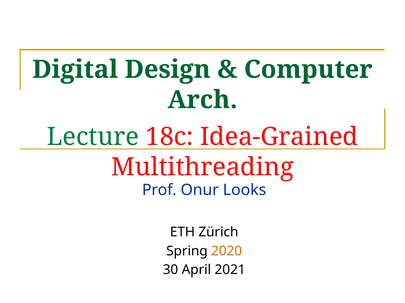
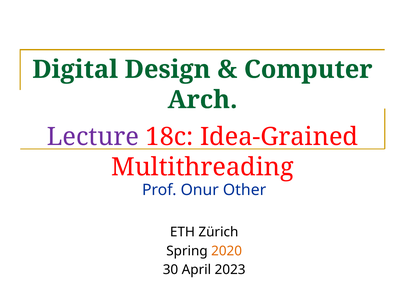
Lecture colour: green -> purple
Looks: Looks -> Other
2021: 2021 -> 2023
